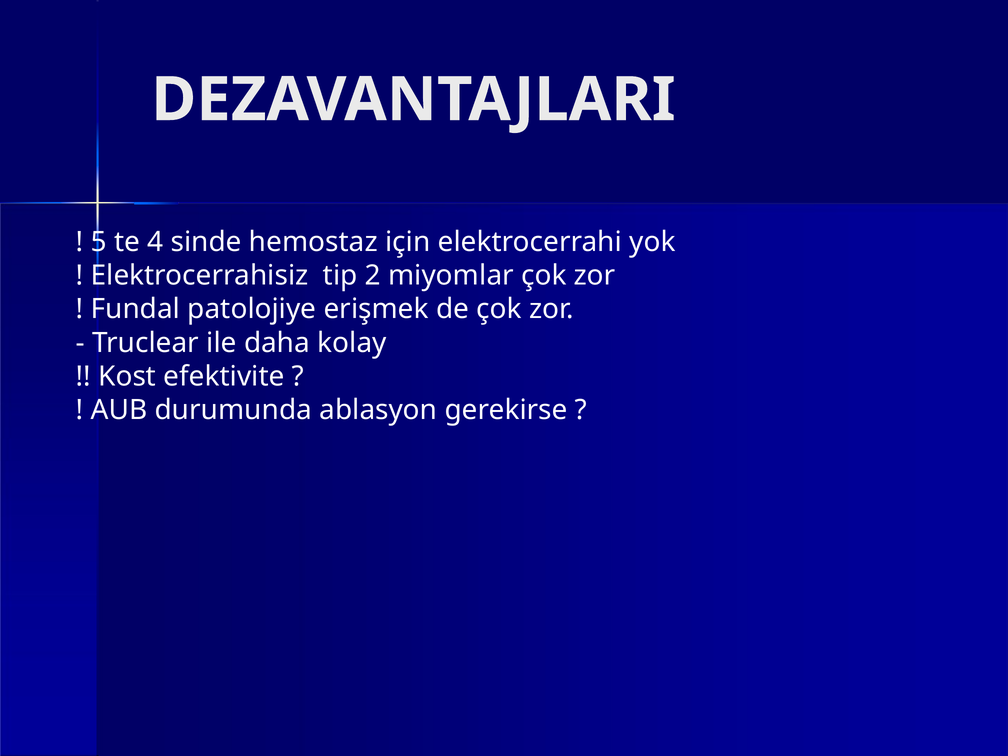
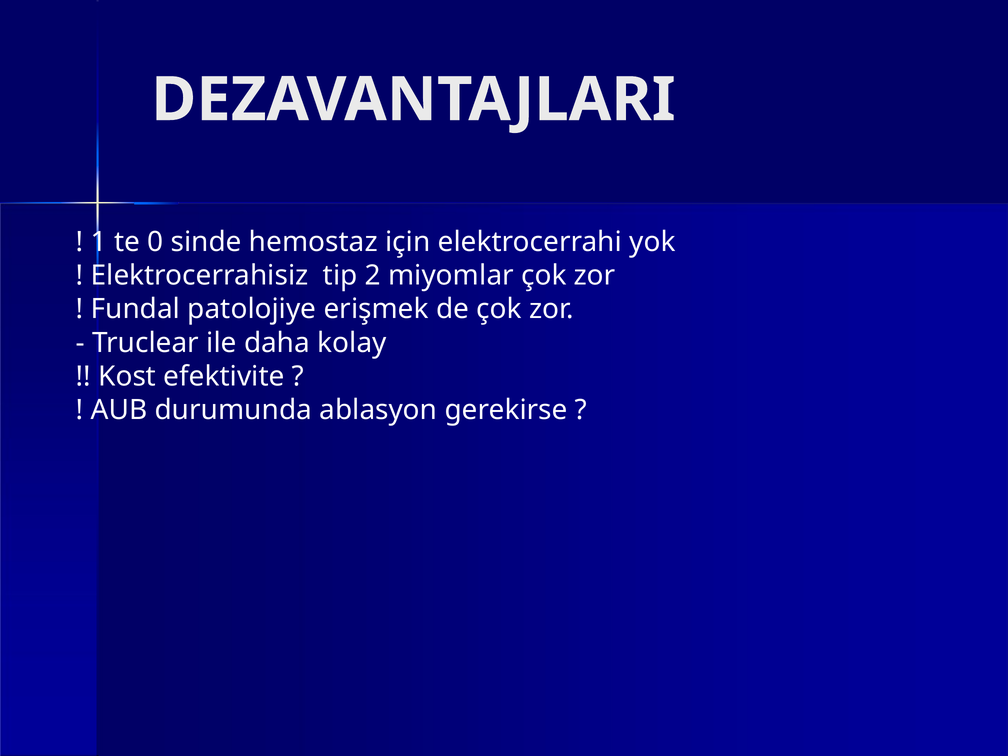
5: 5 -> 1
4: 4 -> 0
